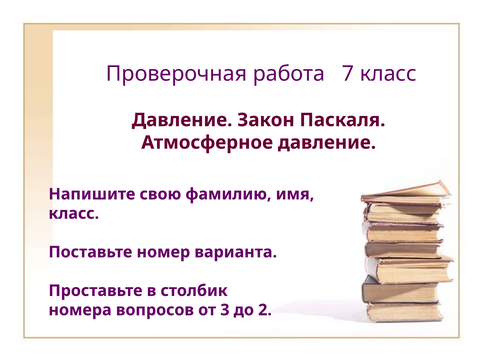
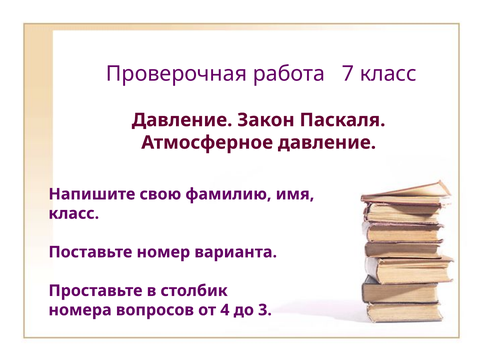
3: 3 -> 4
2: 2 -> 3
